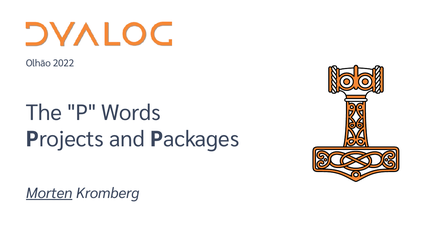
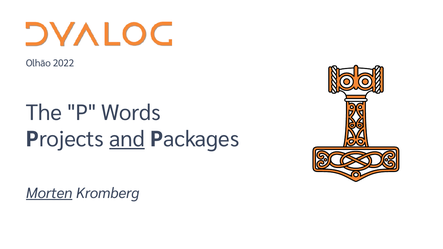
and underline: none -> present
